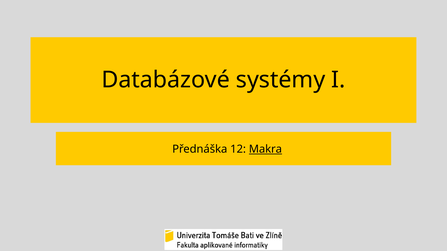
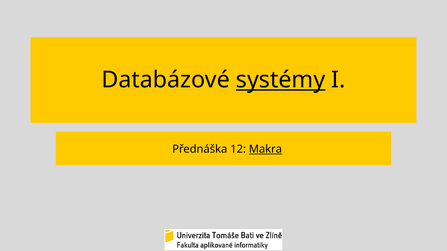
systémy underline: none -> present
